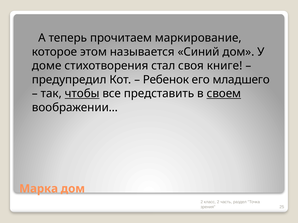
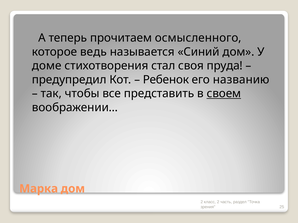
маркирование: маркирование -> осмысленного
этом: этом -> ведь
книге: книге -> пруда
младшего: младшего -> названию
чтобы underline: present -> none
